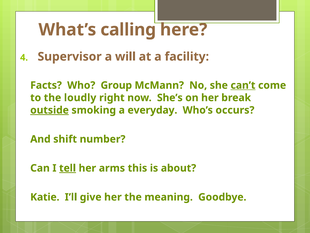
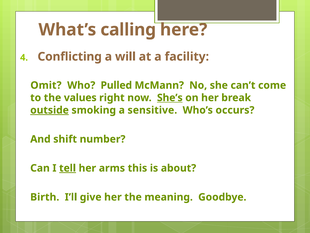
Supervisor: Supervisor -> Conflicting
Facts: Facts -> Omit
Group: Group -> Pulled
can’t underline: present -> none
loudly: loudly -> values
She’s underline: none -> present
everyday: everyday -> sensitive
Katie: Katie -> Birth
